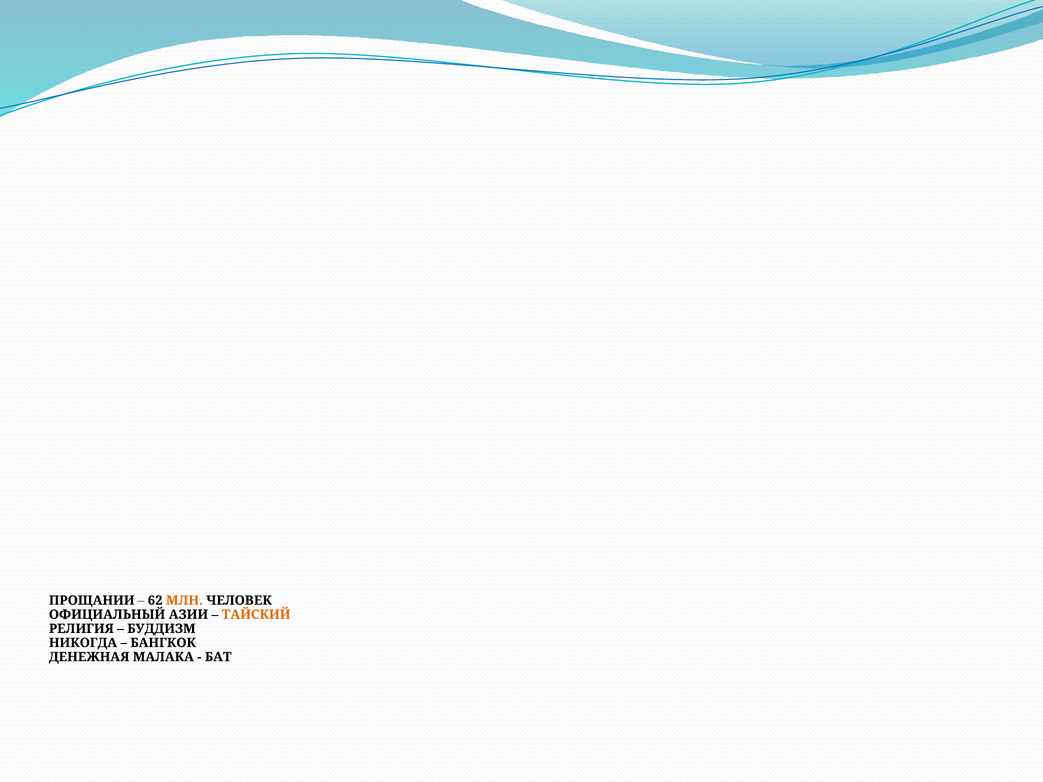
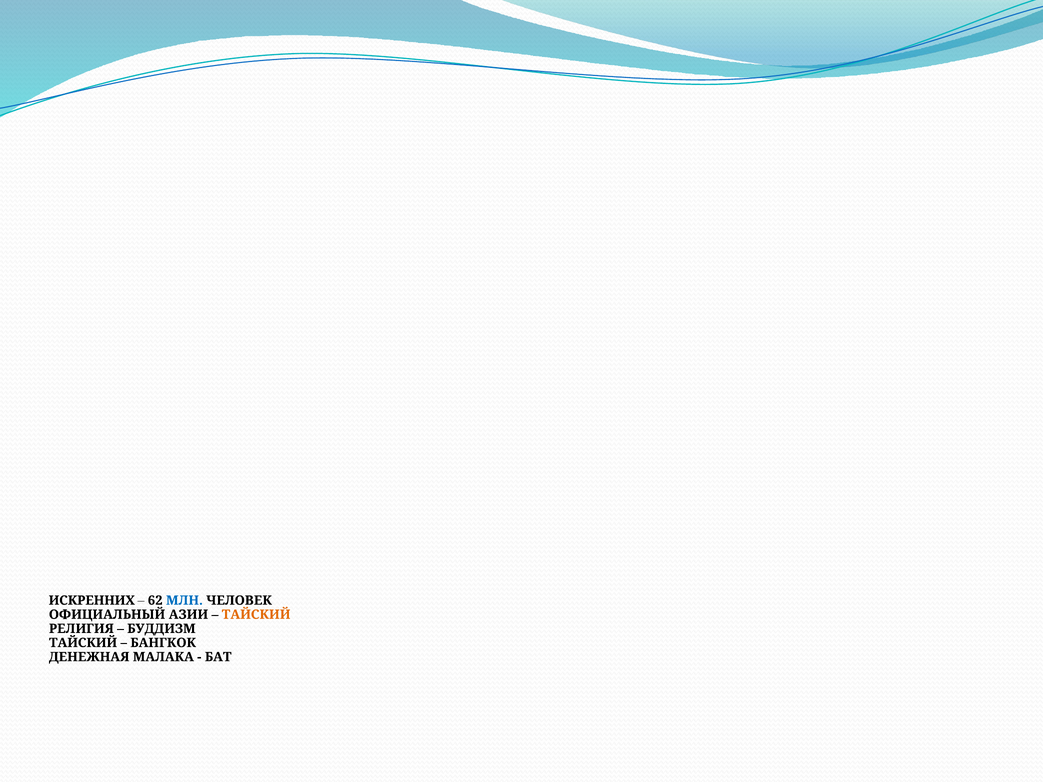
ПРОЩАНИИ: ПРОЩАНИИ -> ИСКРЕННИХ
МЛН colour: orange -> blue
НИКОГДА at (83, 643): НИКОГДА -> ТАЙСКИЙ
